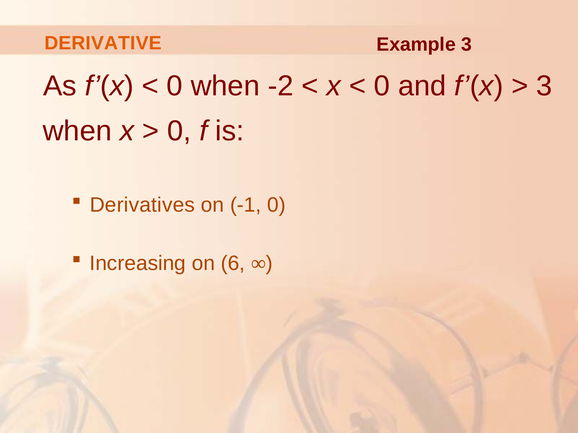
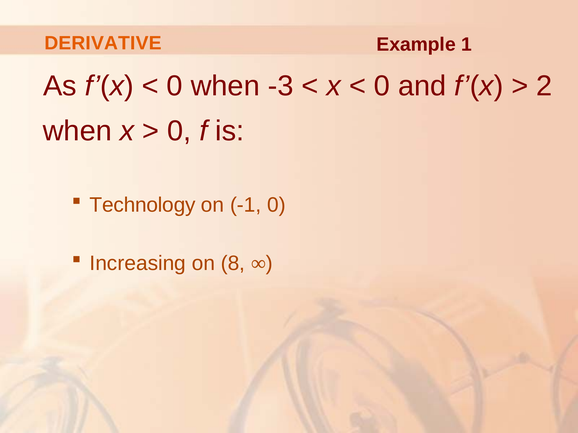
Example 3: 3 -> 1
-2: -2 -> -3
3 at (544, 86): 3 -> 2
Derivatives: Derivatives -> Technology
6: 6 -> 8
